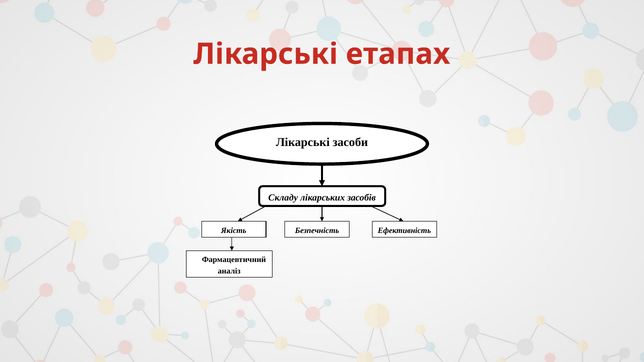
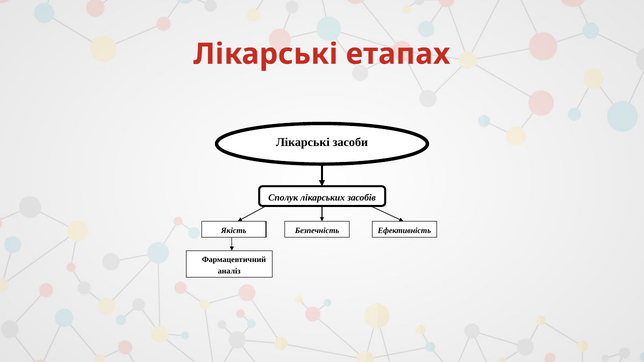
Складу: Складу -> Сполук
